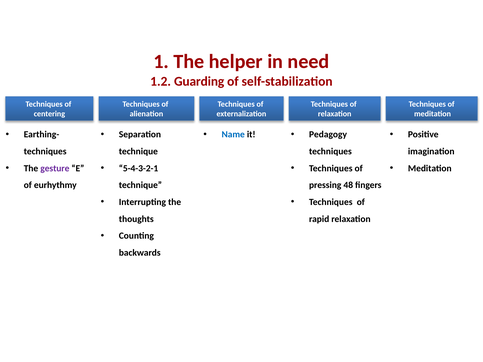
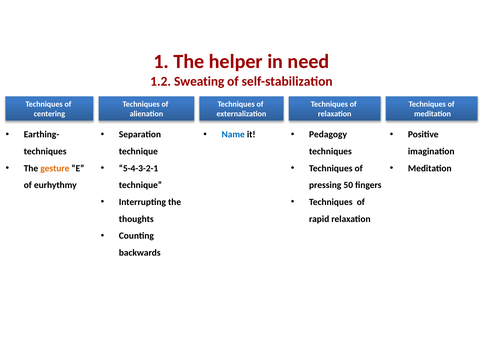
Guarding: Guarding -> Sweating
gesture colour: purple -> orange
48: 48 -> 50
